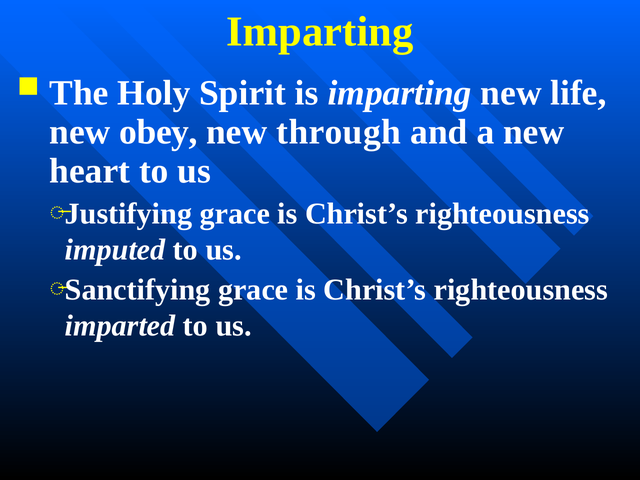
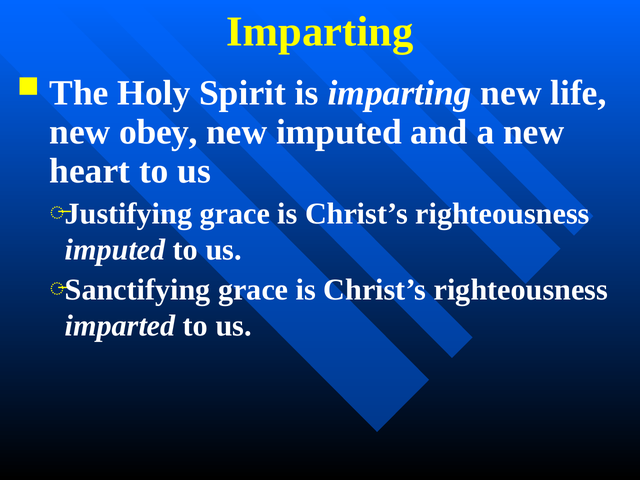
new through: through -> imputed
